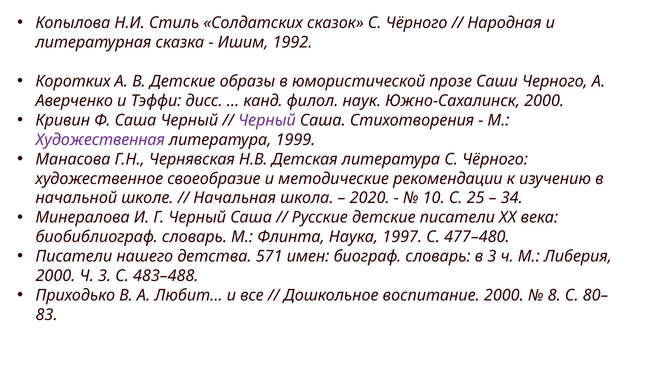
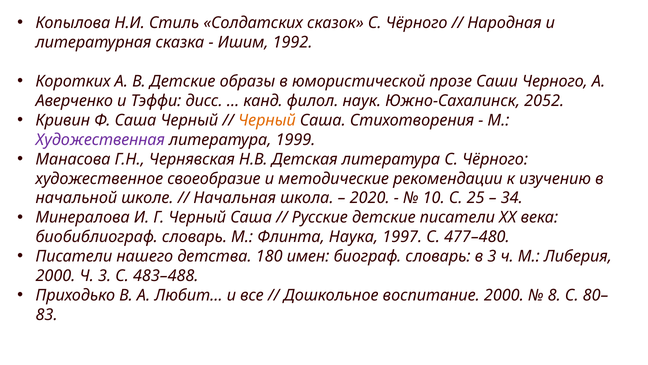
Южно-Сахалинск 2000: 2000 -> 2052
Черный at (267, 120) colour: purple -> orange
571: 571 -> 180
